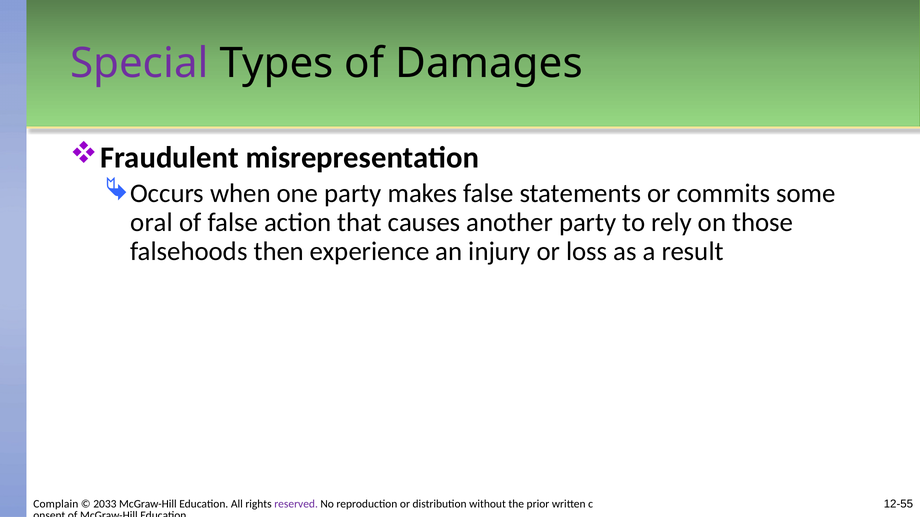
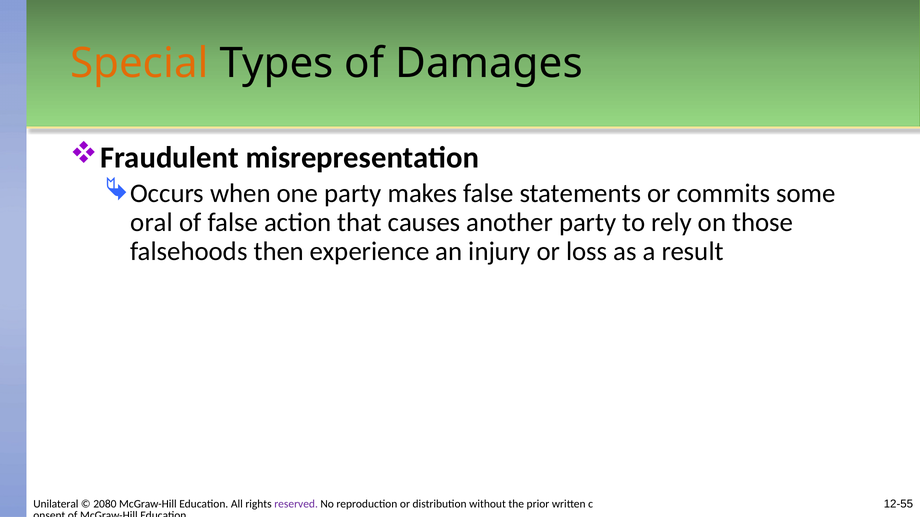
Special colour: purple -> orange
Complain: Complain -> Unilateral
2033: 2033 -> 2080
